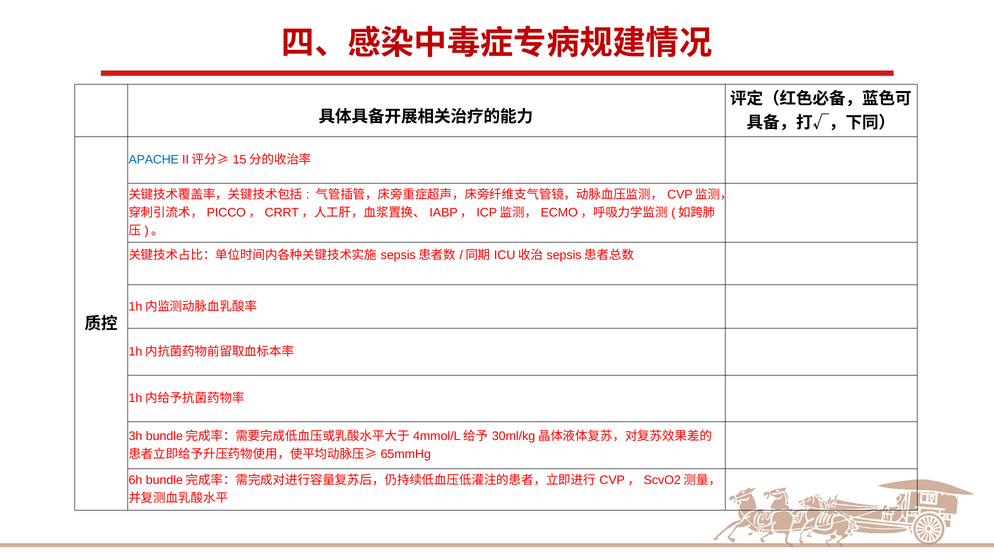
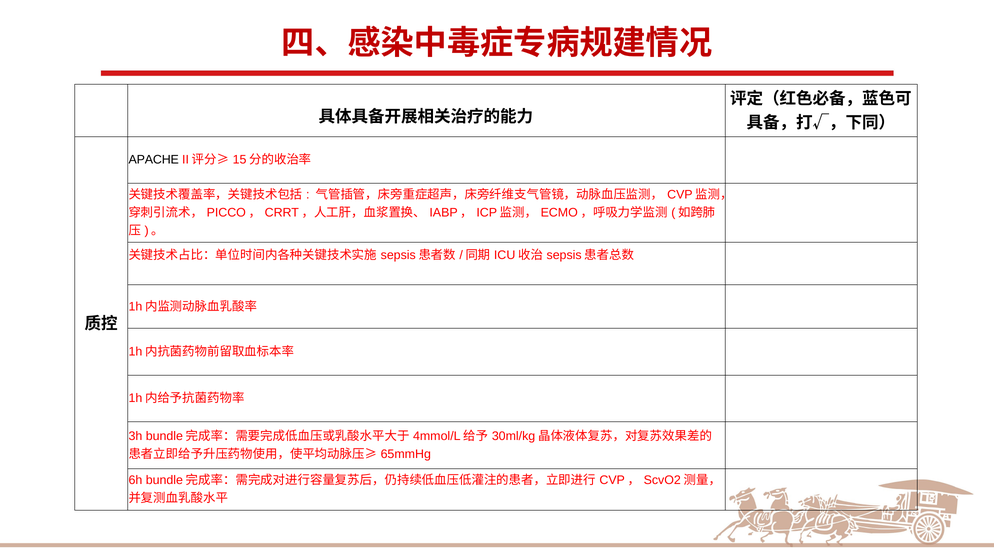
APACHE colour: blue -> black
